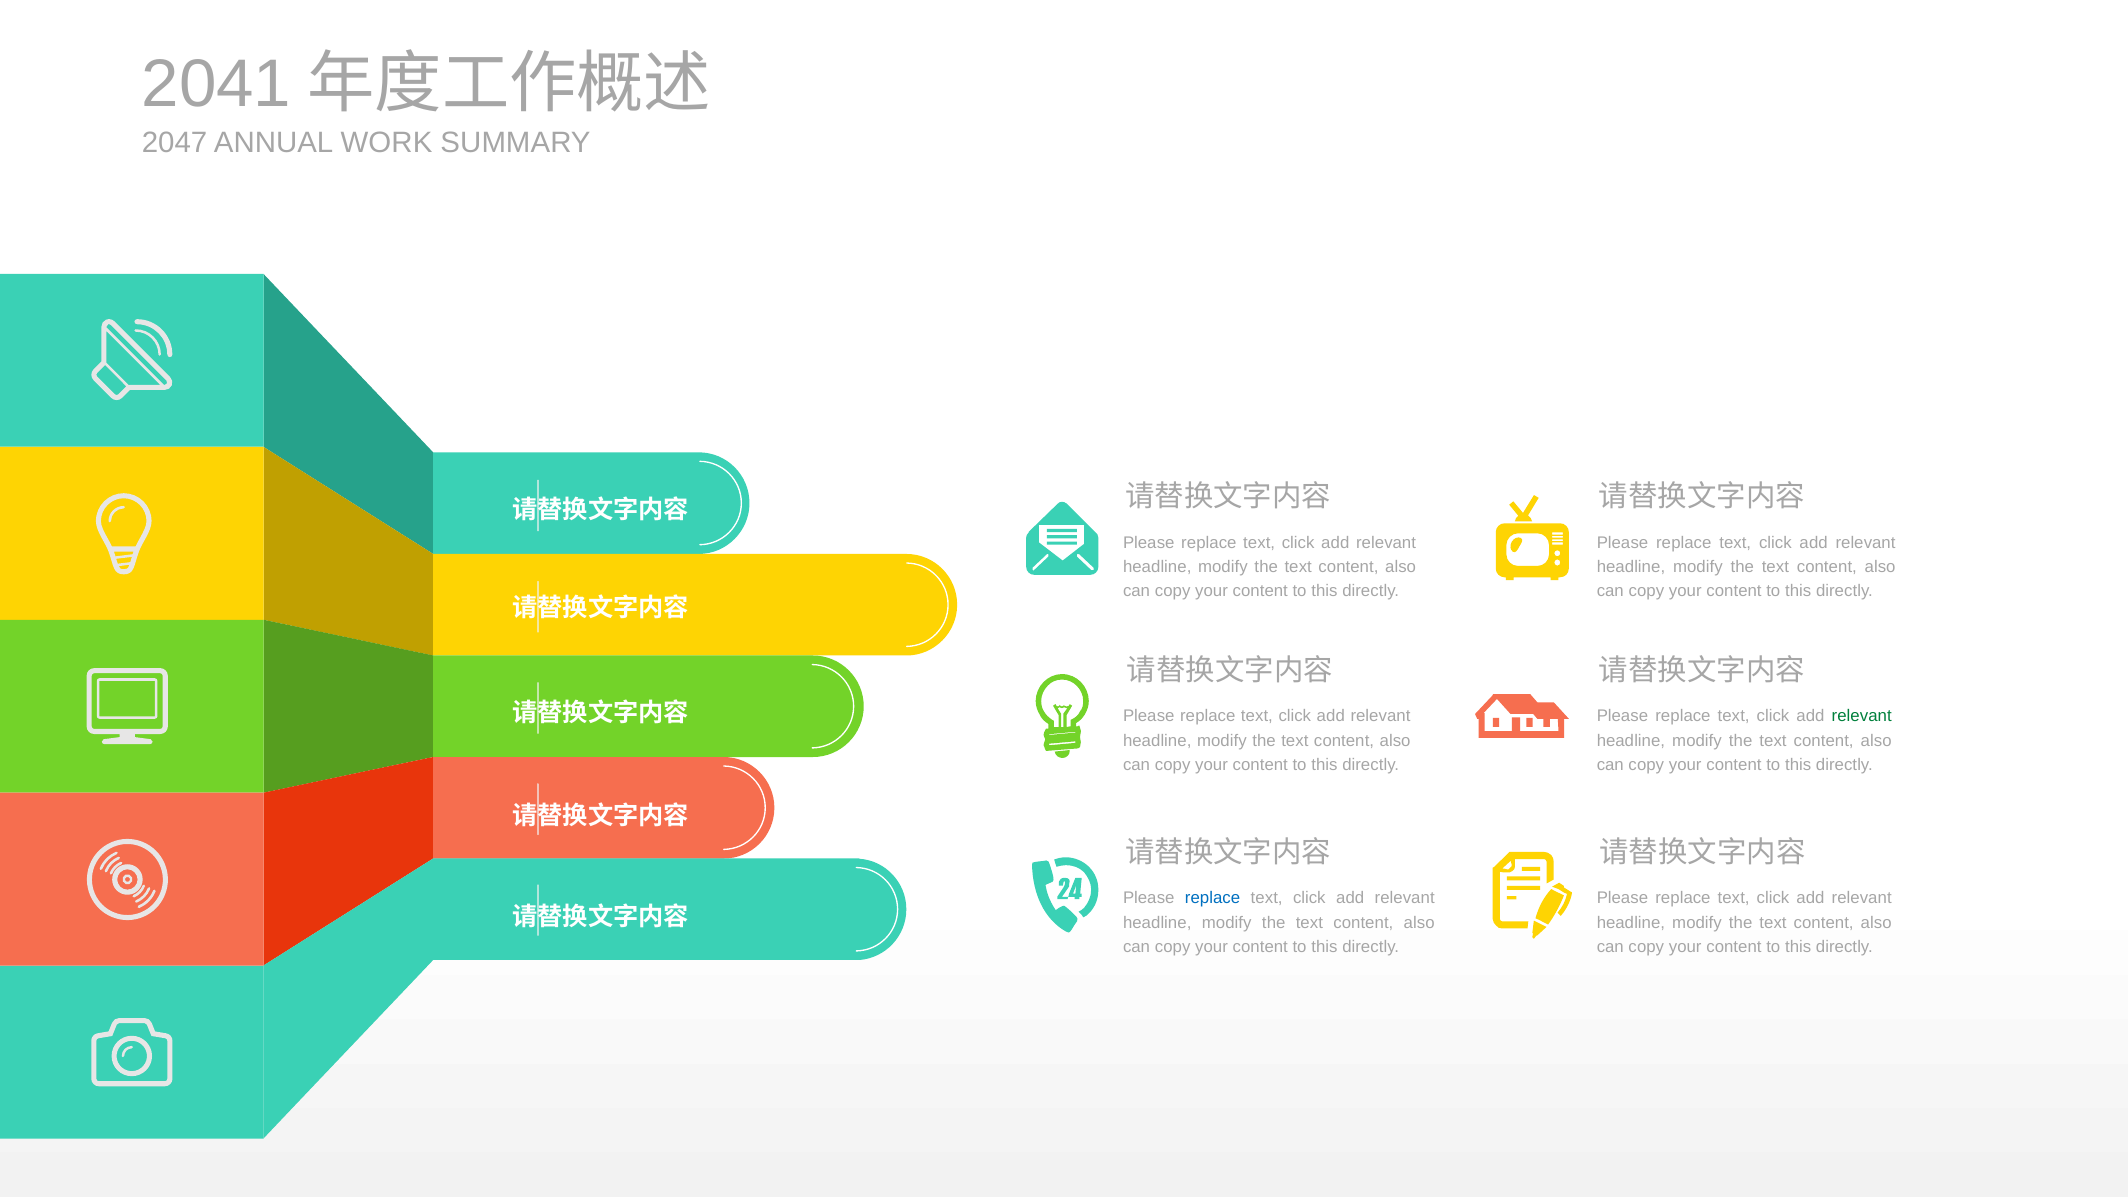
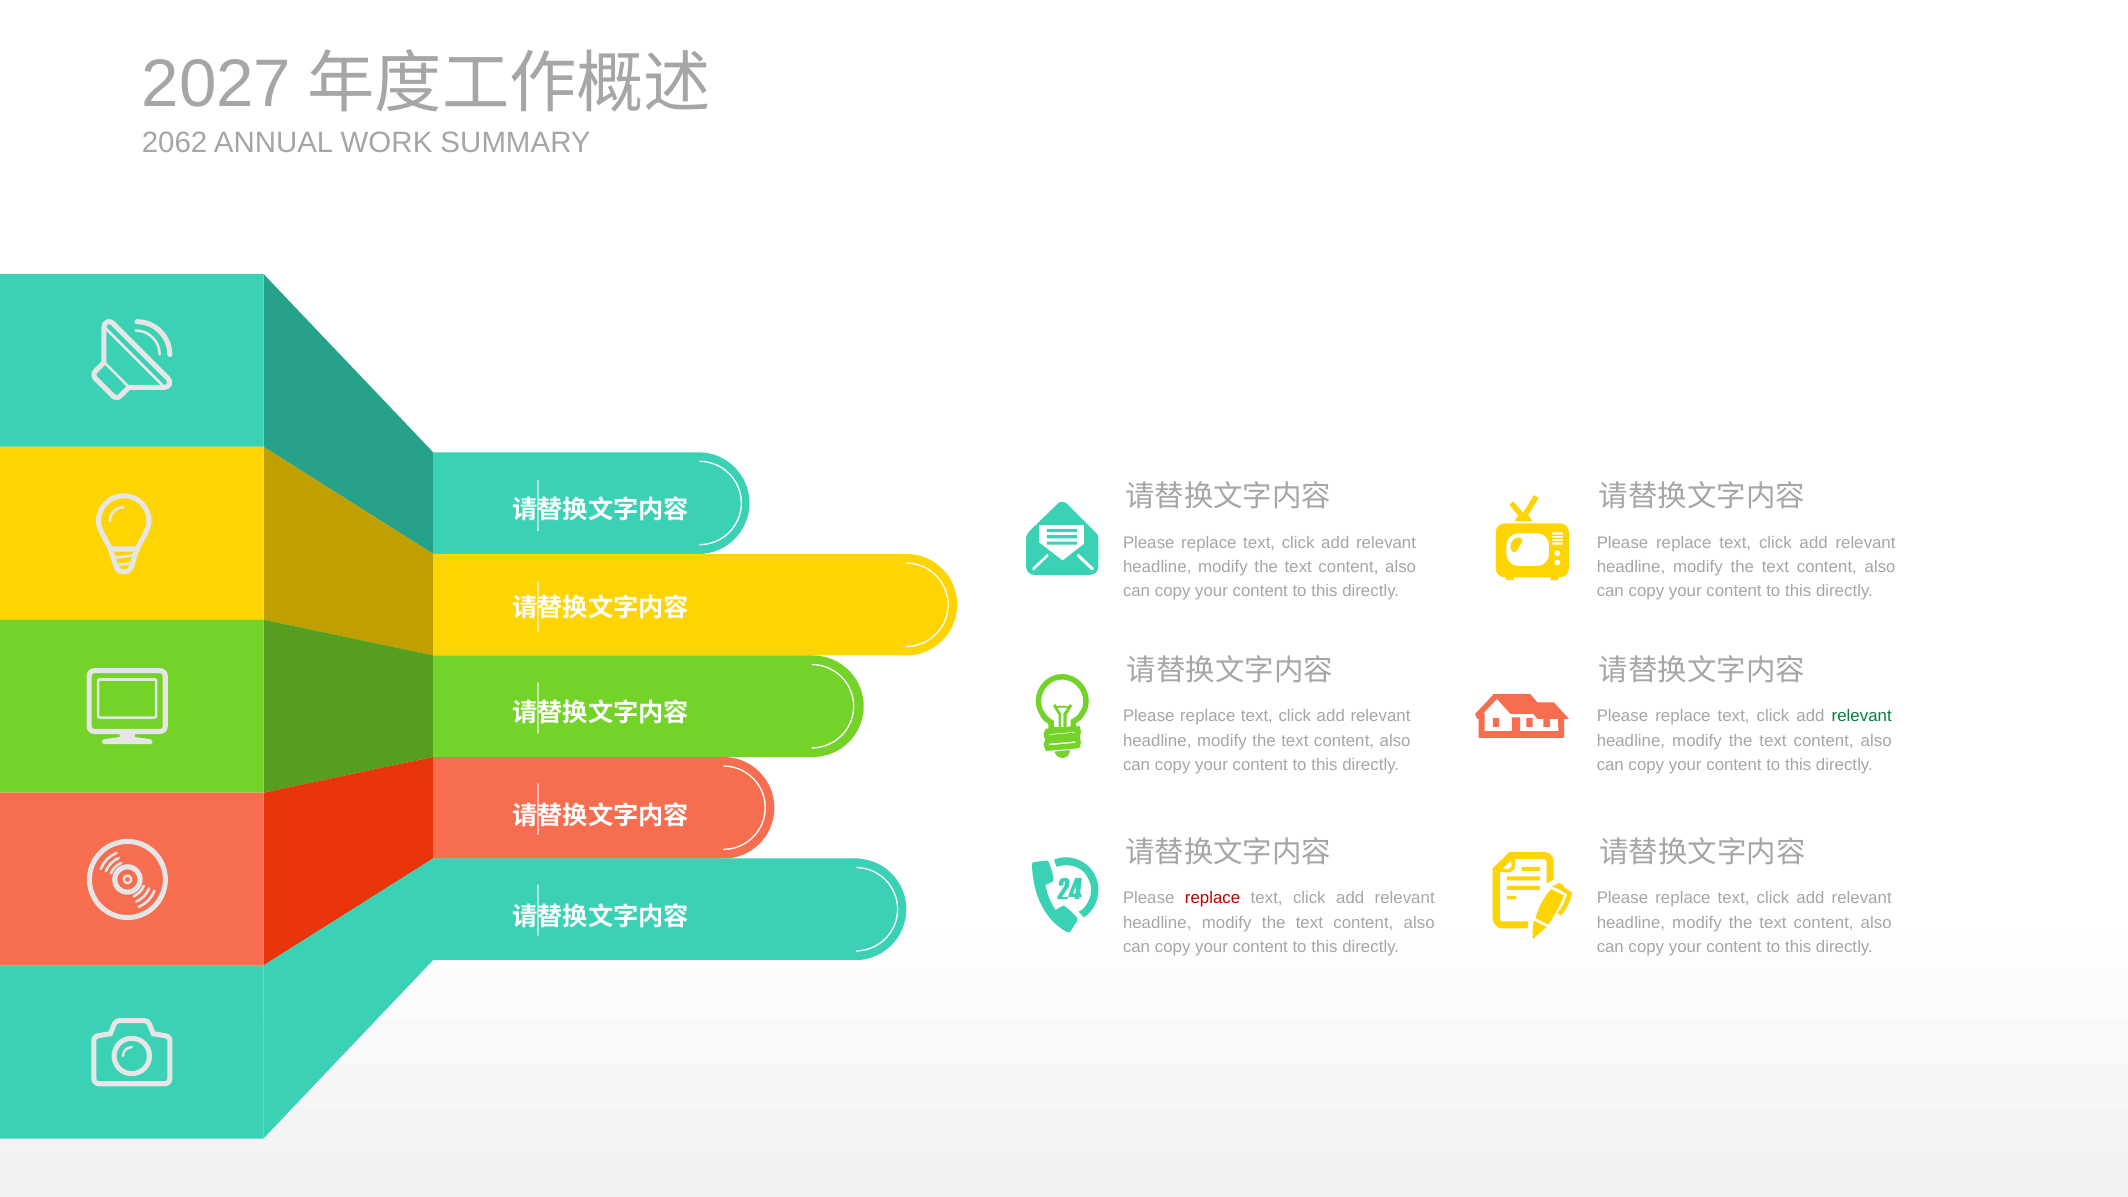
2041: 2041 -> 2027
2047: 2047 -> 2062
replace at (1213, 898) colour: blue -> red
